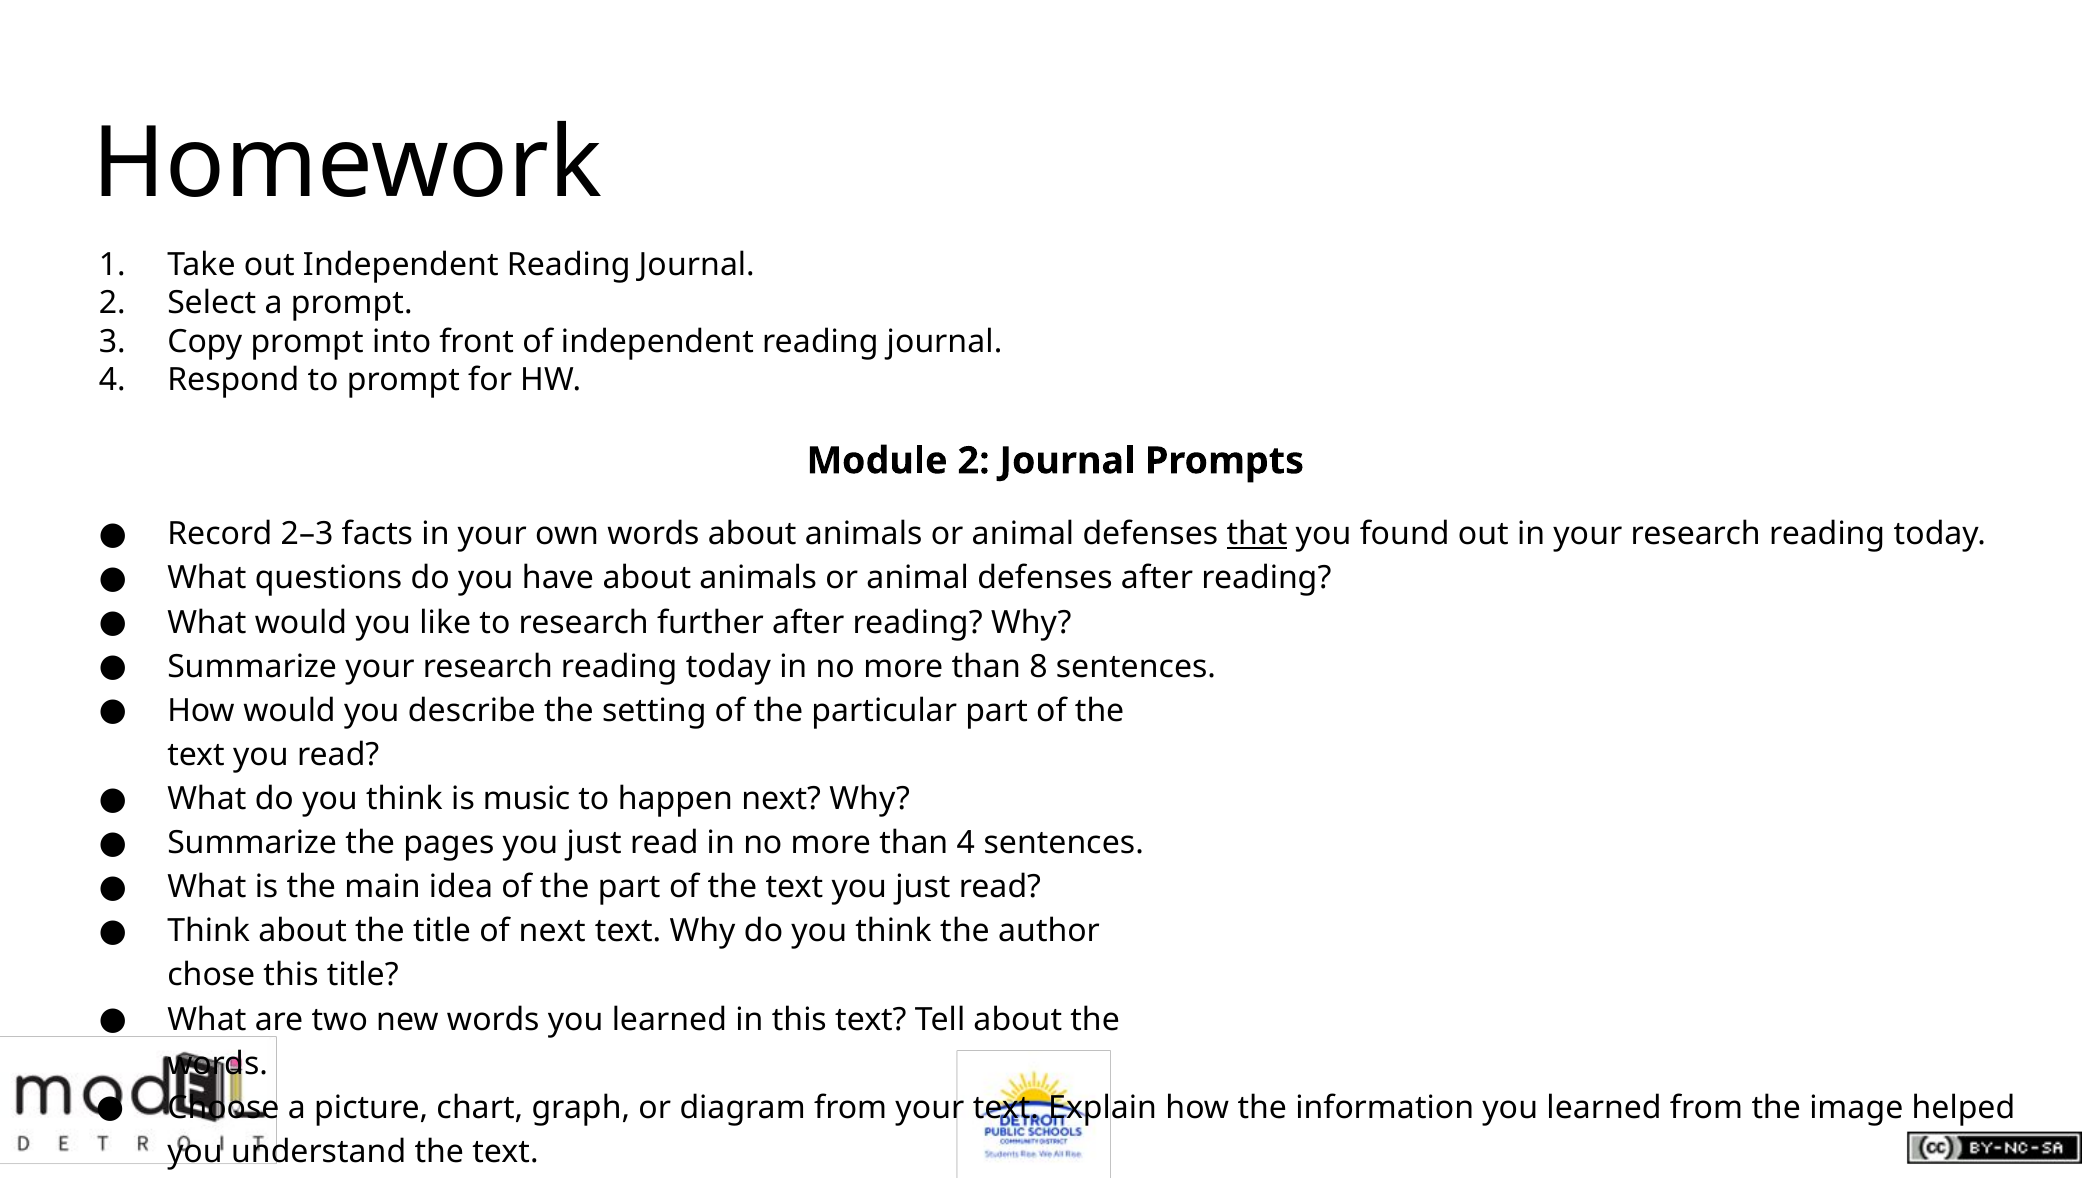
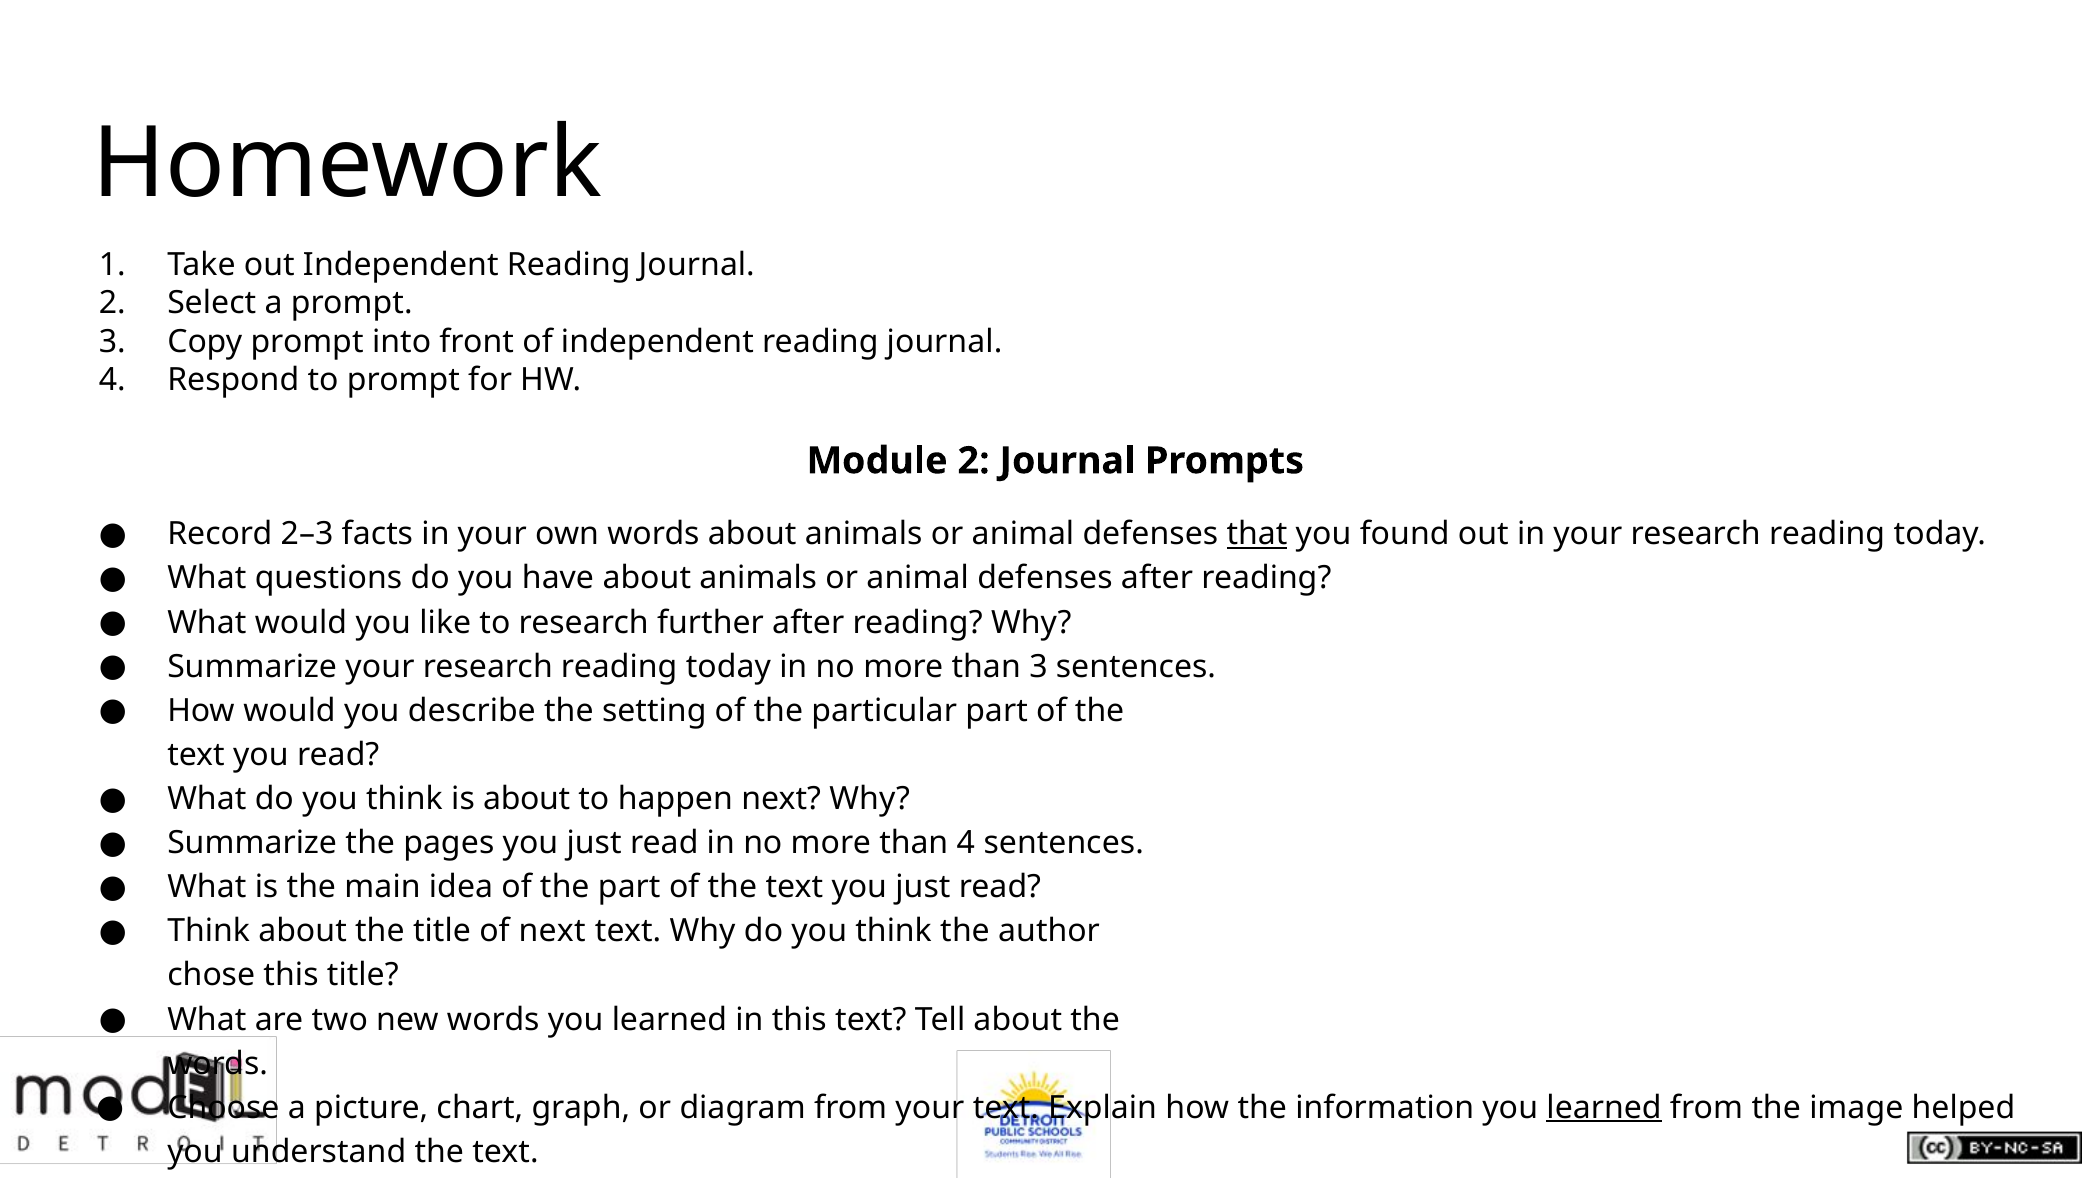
than 8: 8 -> 3
is music: music -> about
learned at (1604, 1108) underline: none -> present
